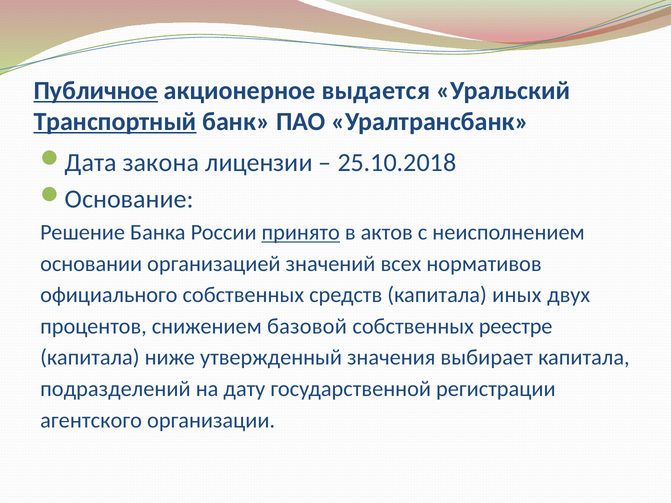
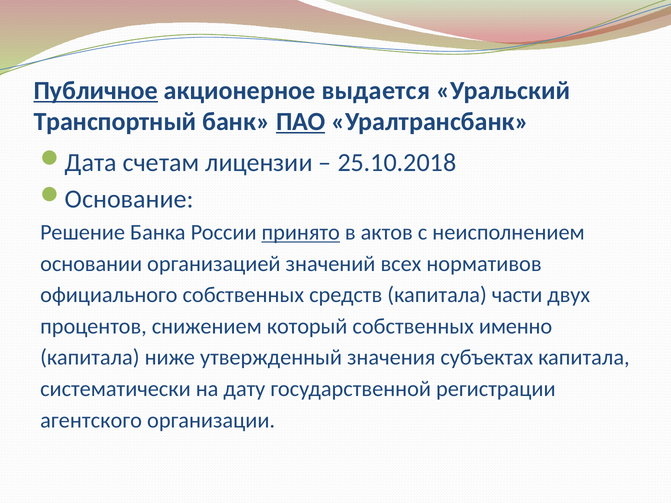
Транспортный underline: present -> none
ПАО underline: none -> present
закона: закона -> счетам
иных: иных -> части
базовой: базовой -> который
реестре: реестре -> именно
выбирает: выбирает -> субъектах
подразделений: подразделений -> систематически
